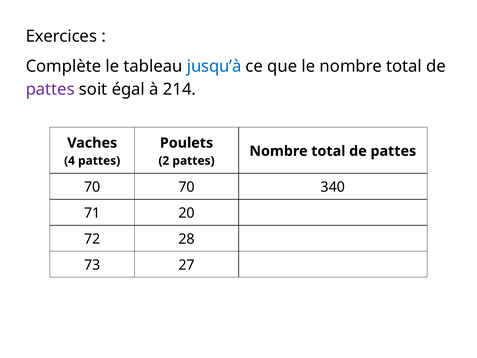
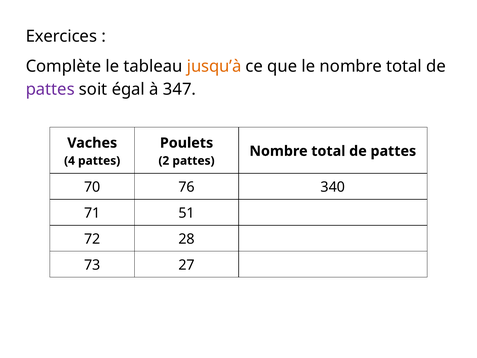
jusqu’à colour: blue -> orange
214: 214 -> 347
70 70: 70 -> 76
20: 20 -> 51
